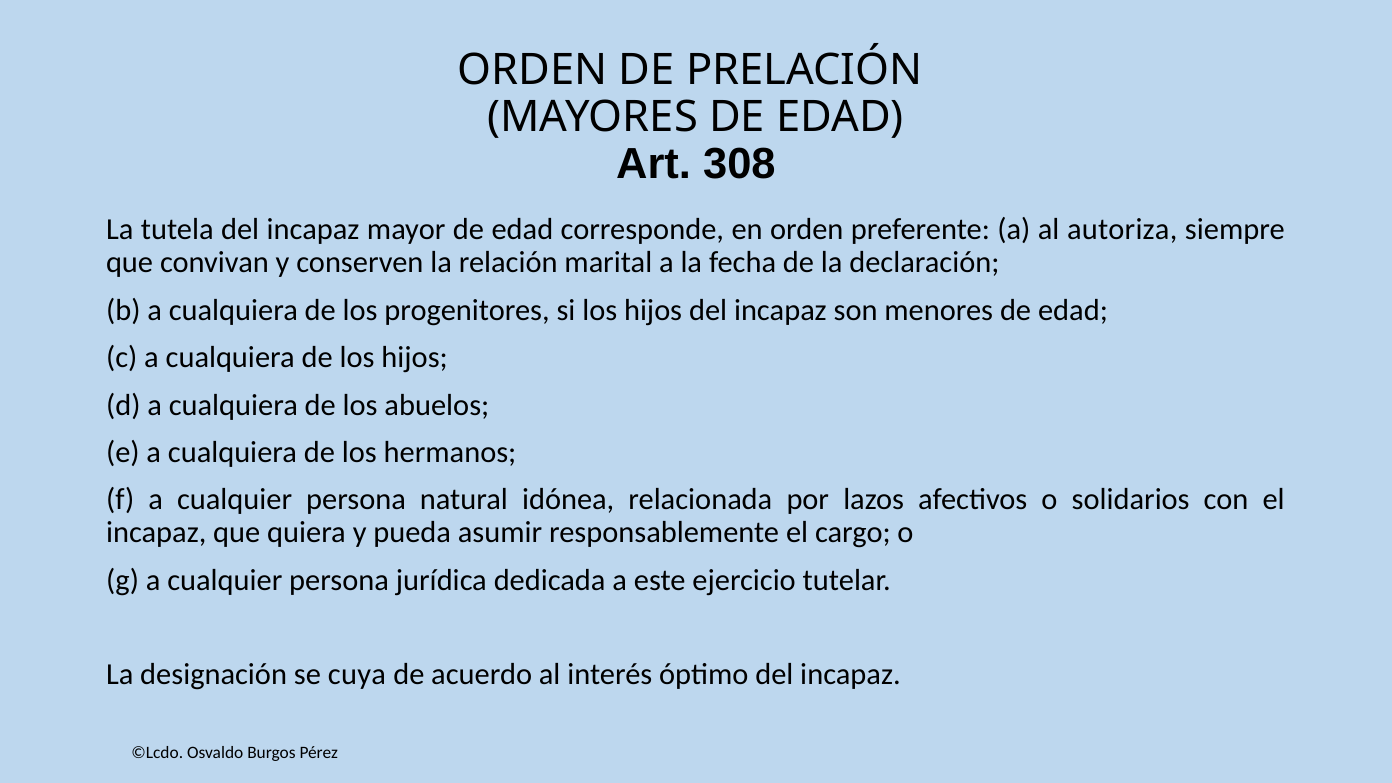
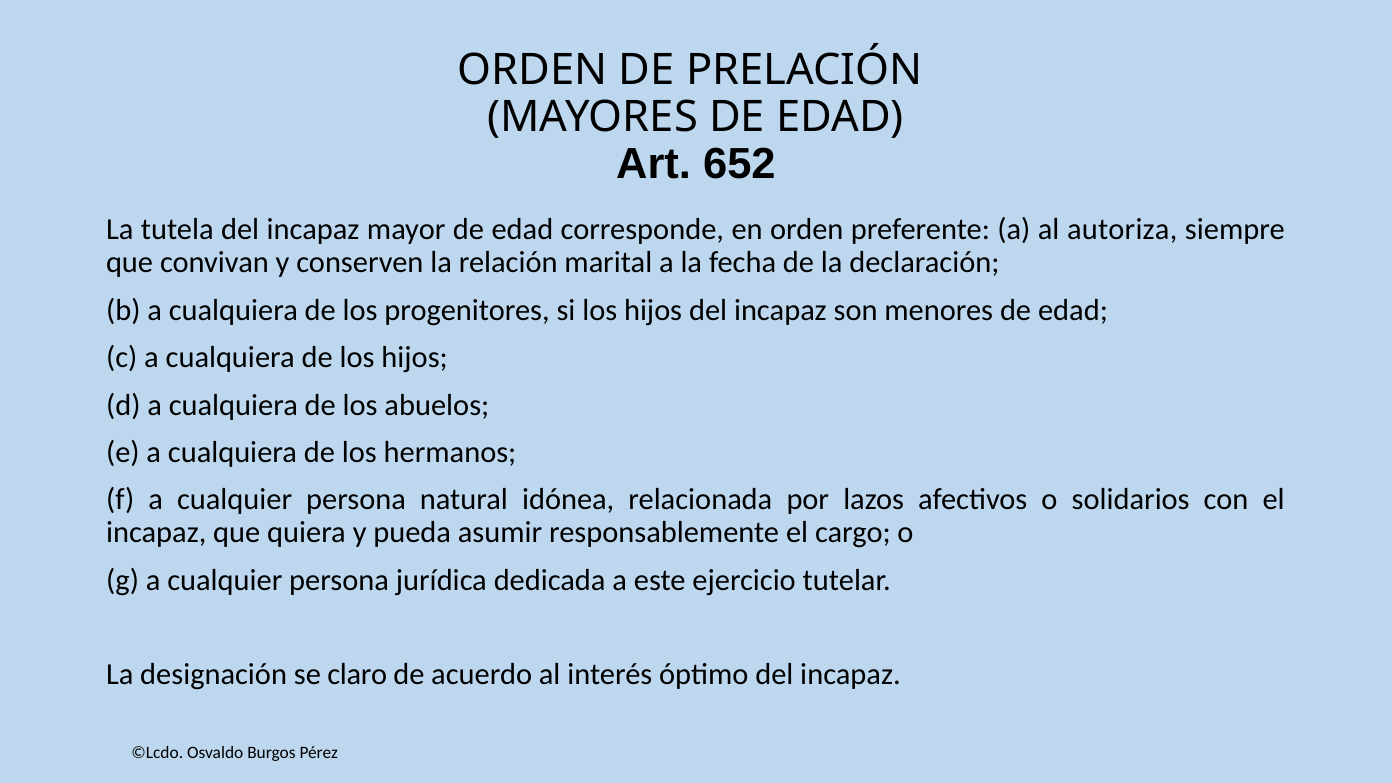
308: 308 -> 652
cuya: cuya -> claro
